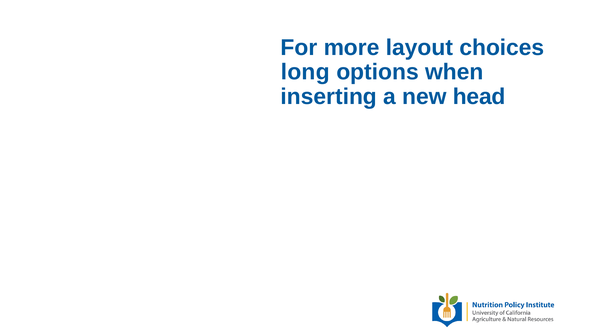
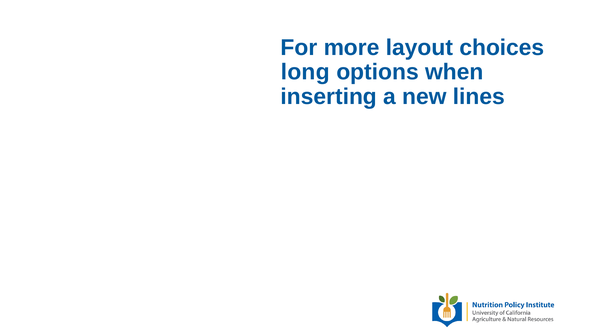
head: head -> lines
